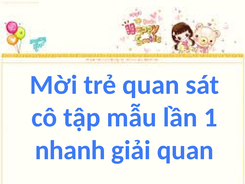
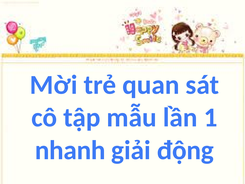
giải quan: quan -> động
